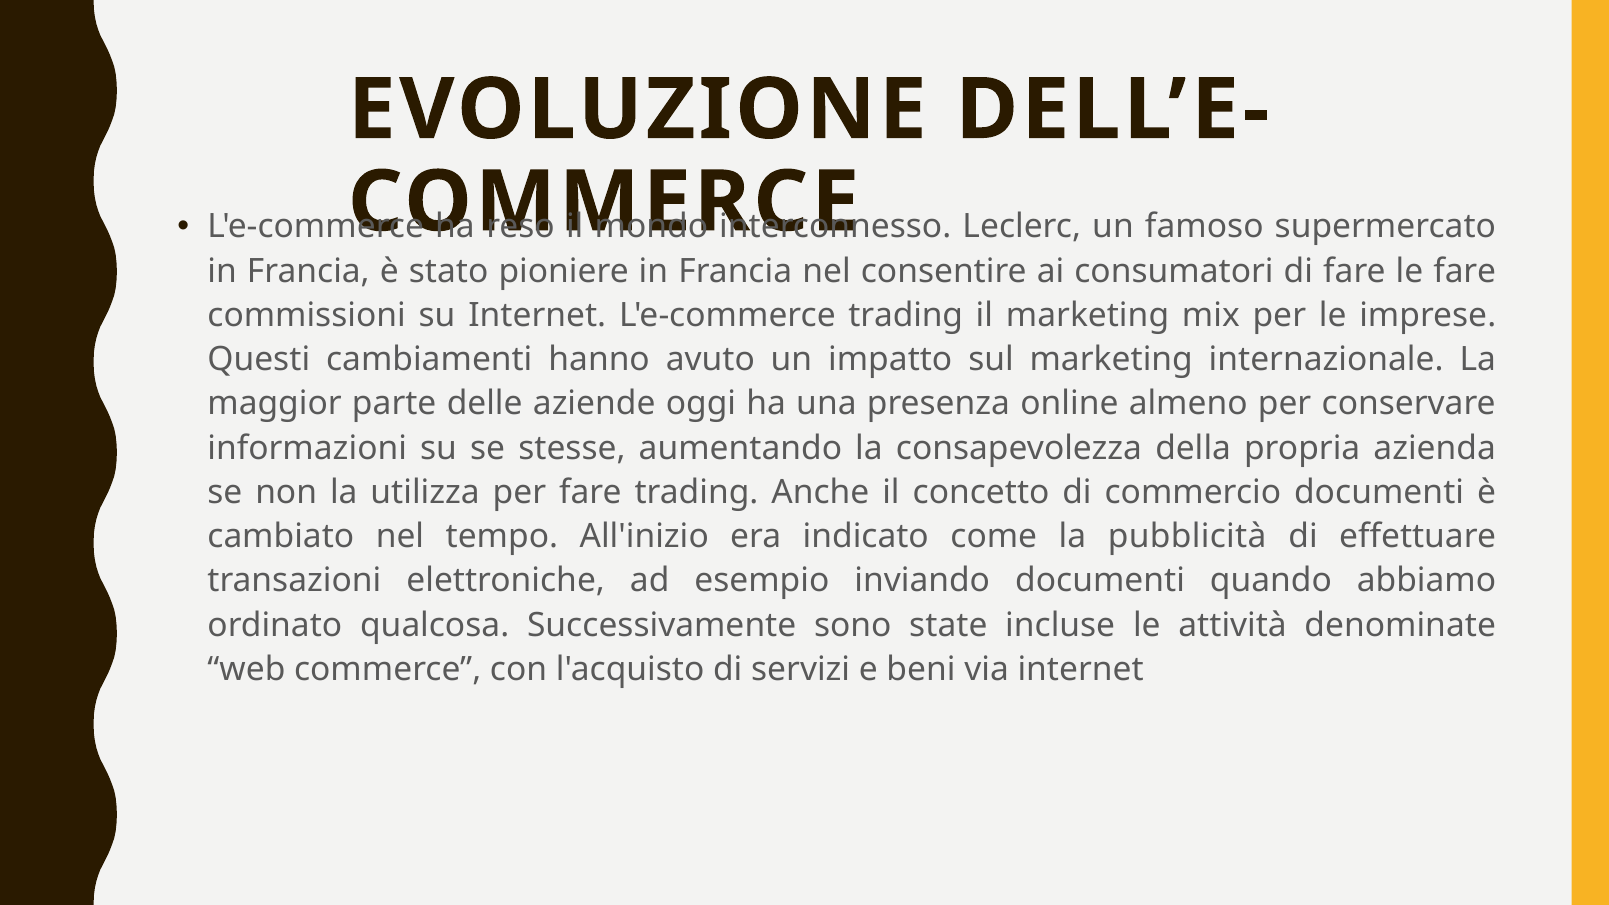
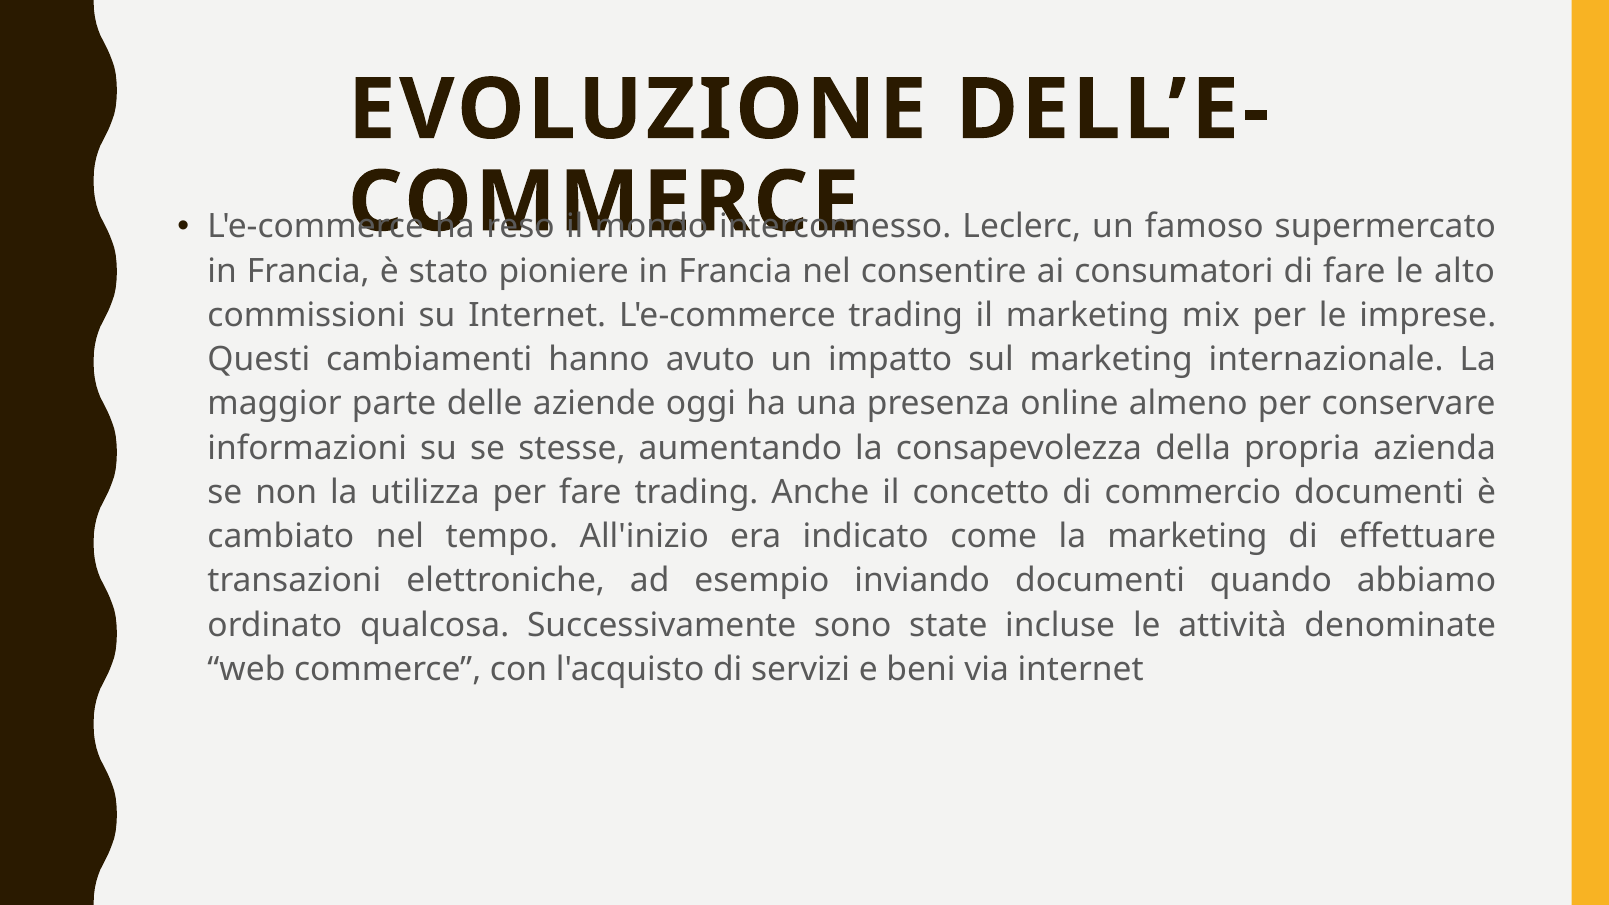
le fare: fare -> alto
la pubblicità: pubblicità -> marketing
